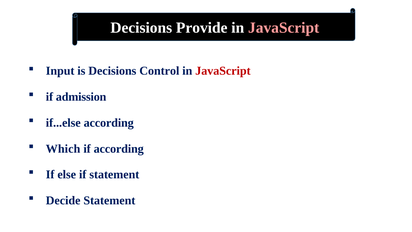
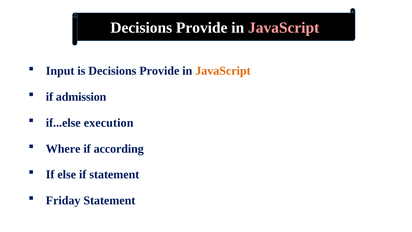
is Decisions Control: Control -> Provide
JavaScript at (223, 71) colour: red -> orange
if...else according: according -> execution
Which: Which -> Where
Decide: Decide -> Friday
